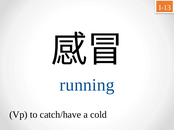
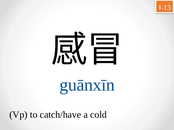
running: running -> guānxīn
